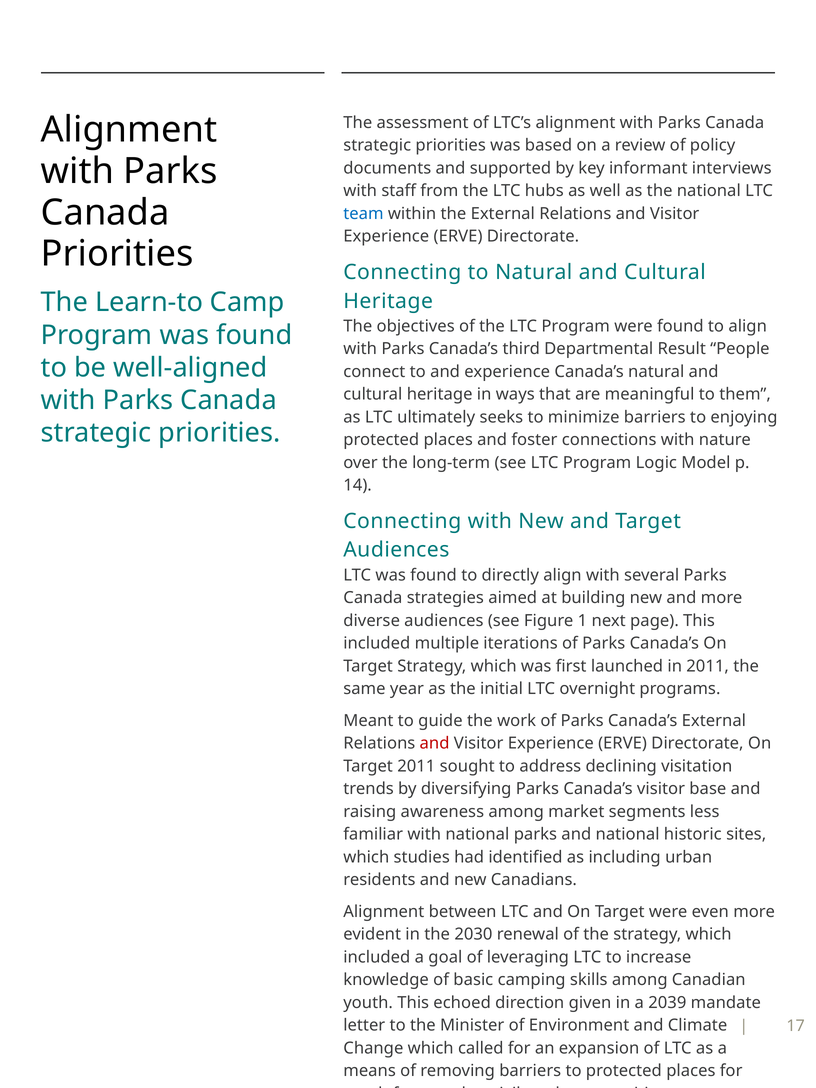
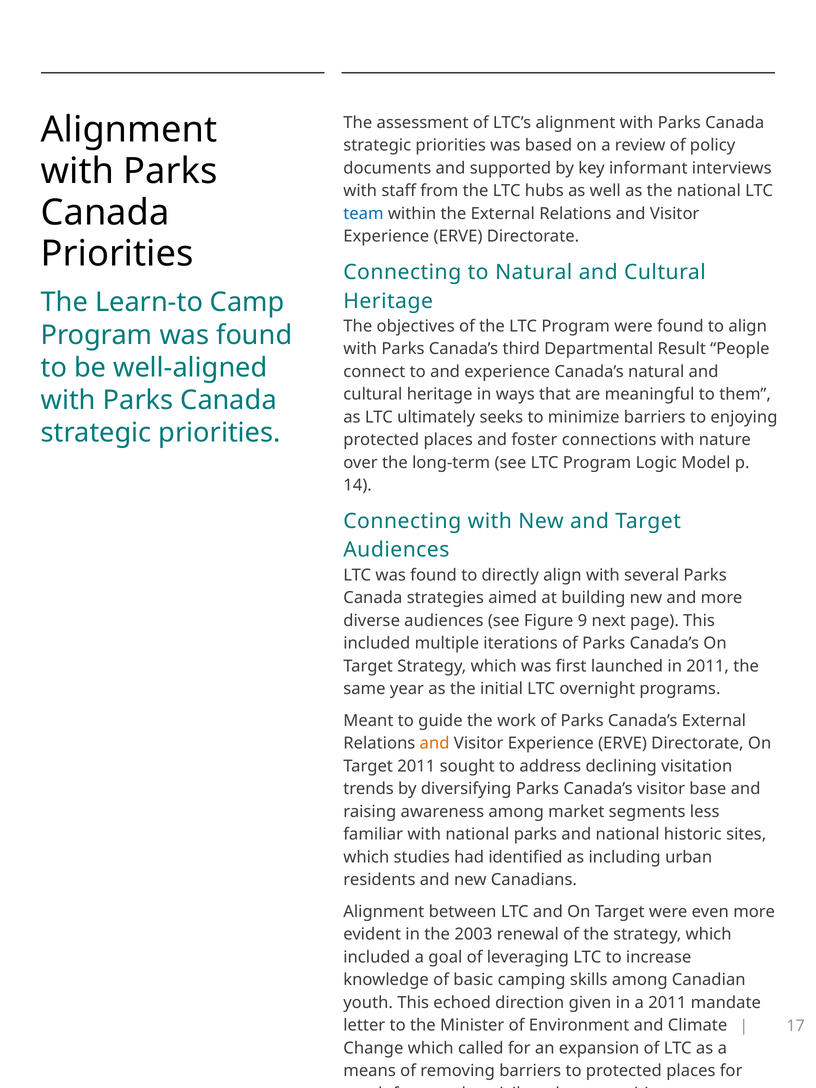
1: 1 -> 9
and at (435, 743) colour: red -> orange
2030: 2030 -> 2003
a 2039: 2039 -> 2011
